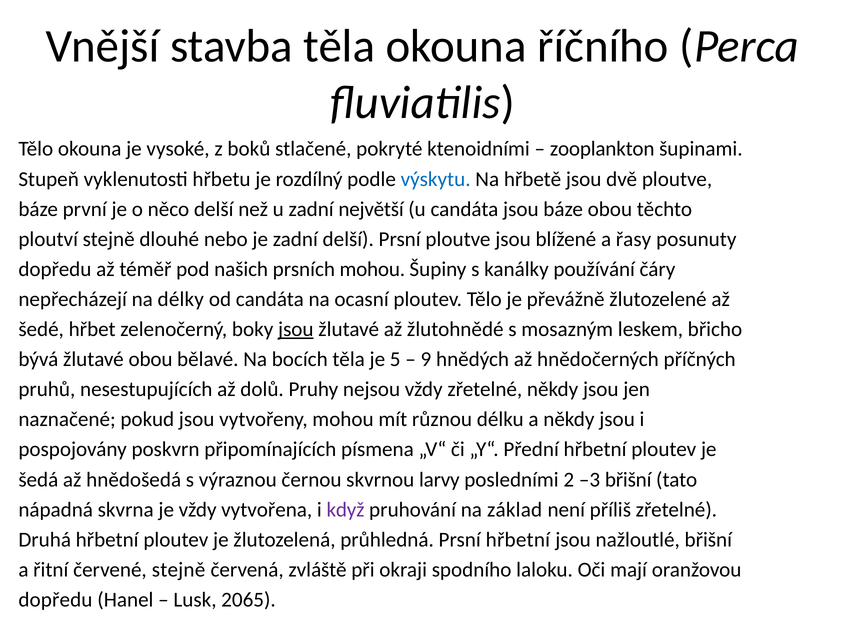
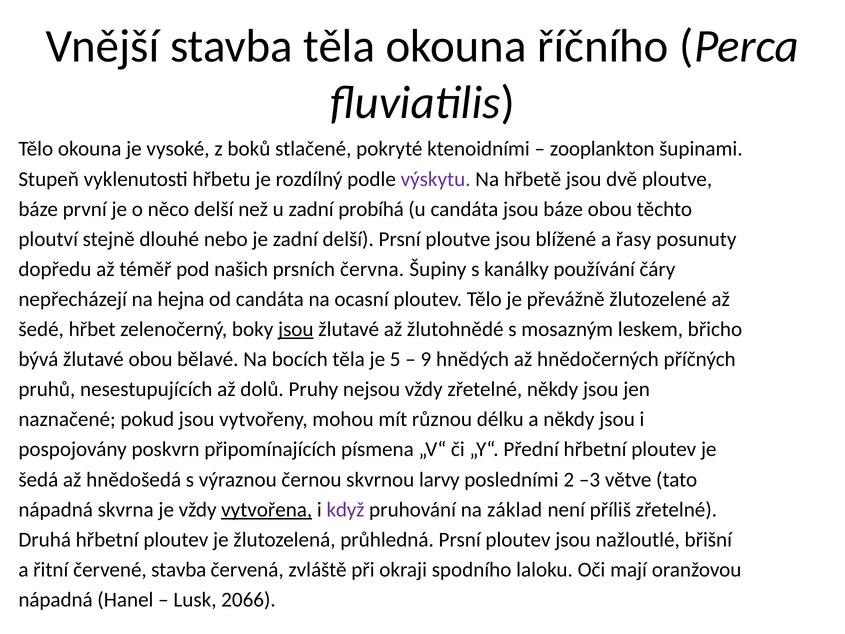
výskytu colour: blue -> purple
největší: největší -> probíhá
prsních mohou: mohou -> června
délky: délky -> hejna
–3 břišní: břišní -> větve
vytvořena underline: none -> present
Prsní hřbetní: hřbetní -> ploutev
červené stejně: stejně -> stavba
dopředu at (55, 600): dopředu -> nápadná
2065: 2065 -> 2066
